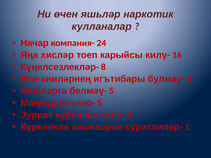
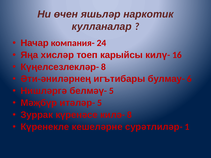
килә- 4: 4 -> 8
